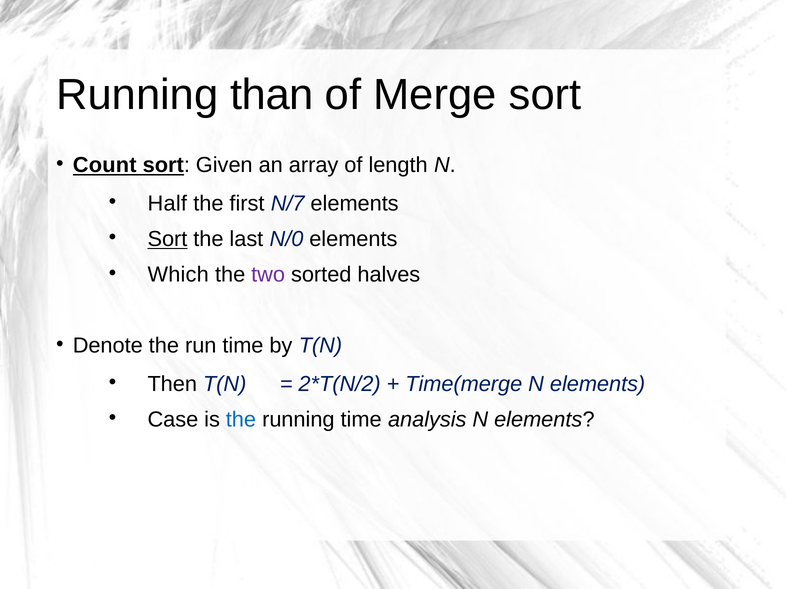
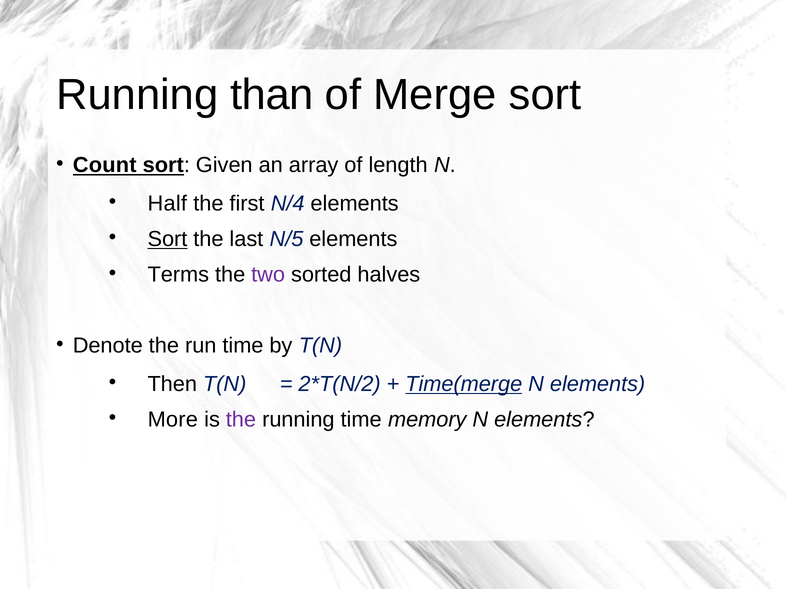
N/7: N/7 -> N/4
N/0: N/0 -> N/5
Which: Which -> Terms
Time(merge underline: none -> present
Case: Case -> More
the at (241, 420) colour: blue -> purple
analysis: analysis -> memory
